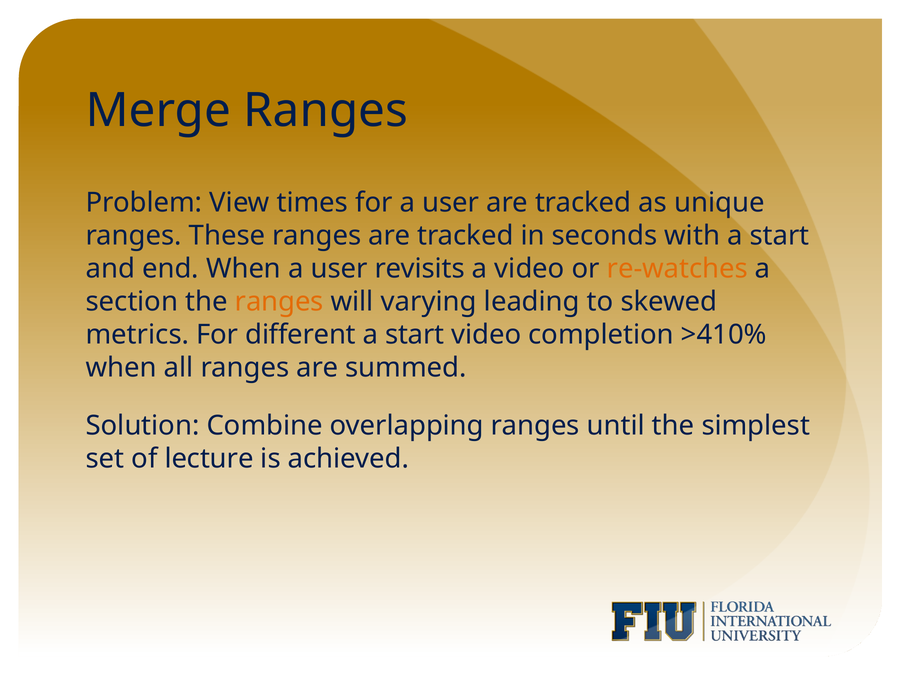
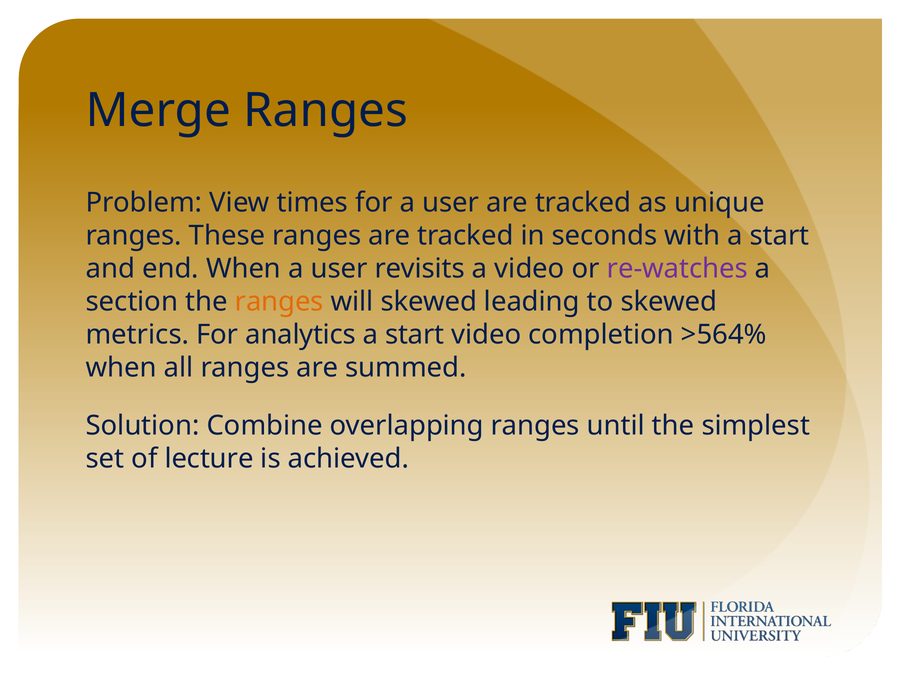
re-watches colour: orange -> purple
will varying: varying -> skewed
different: different -> analytics
>410%: >410% -> >564%
